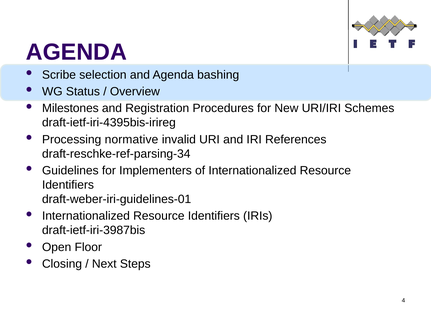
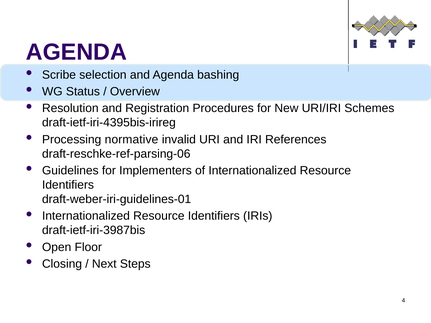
Milestones: Milestones -> Resolution
draft-reschke-ref-parsing-34: draft-reschke-ref-parsing-34 -> draft-reschke-ref-parsing-06
